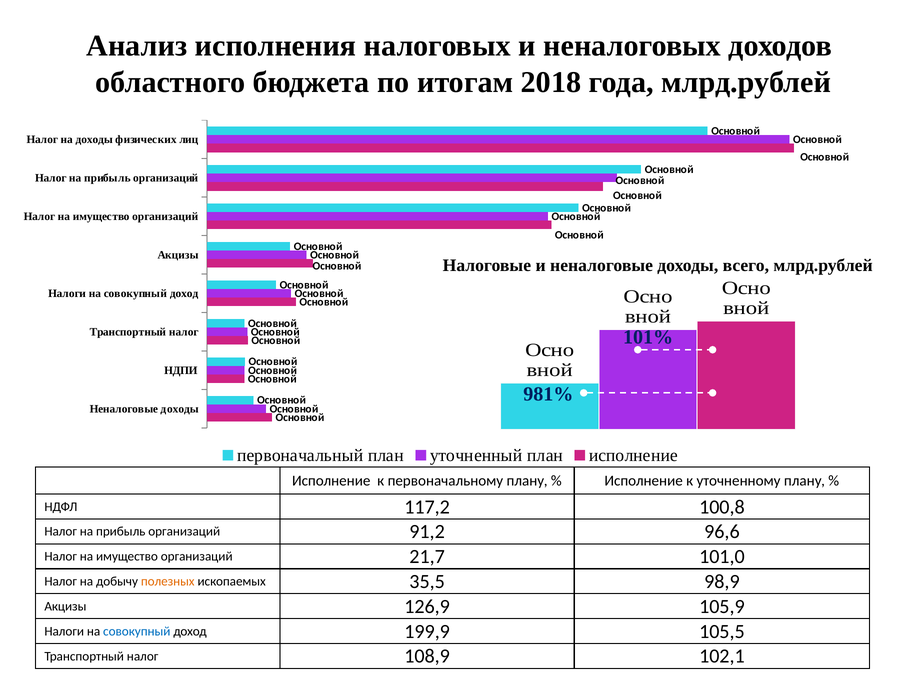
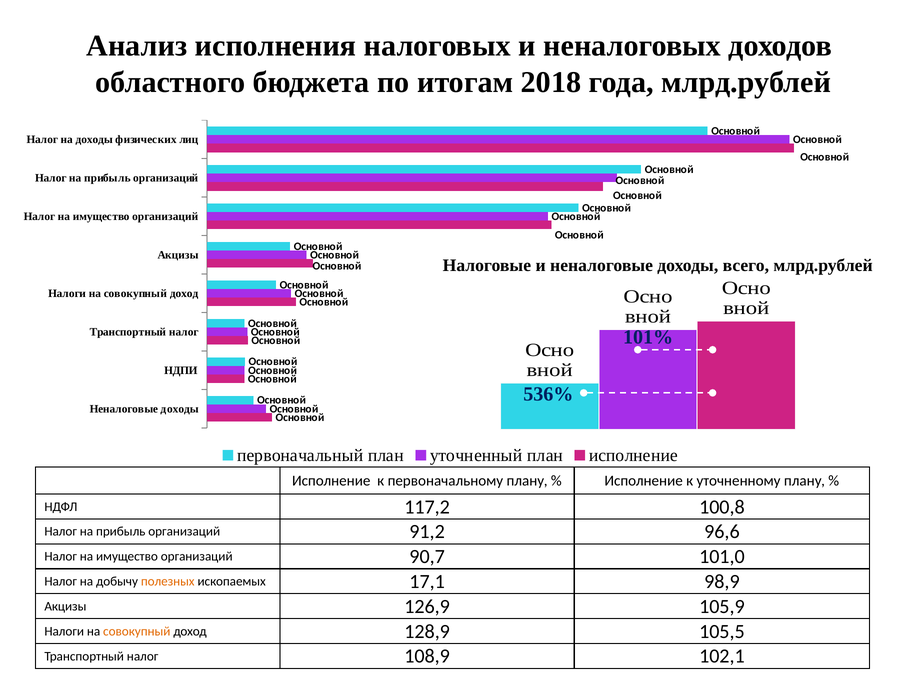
981%: 981% -> 536%
21,7: 21,7 -> 90,7
35,5: 35,5 -> 17,1
совокупный at (137, 631) colour: blue -> orange
199,9: 199,9 -> 128,9
